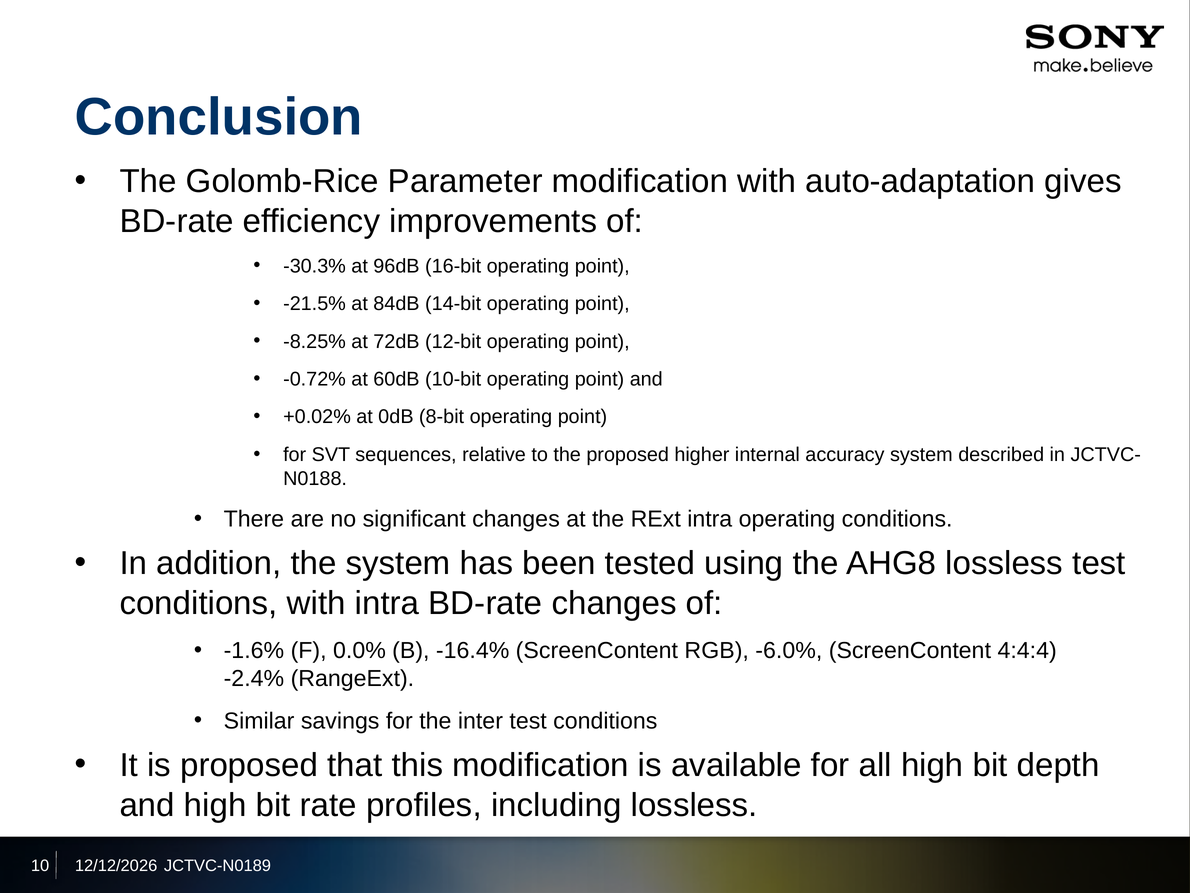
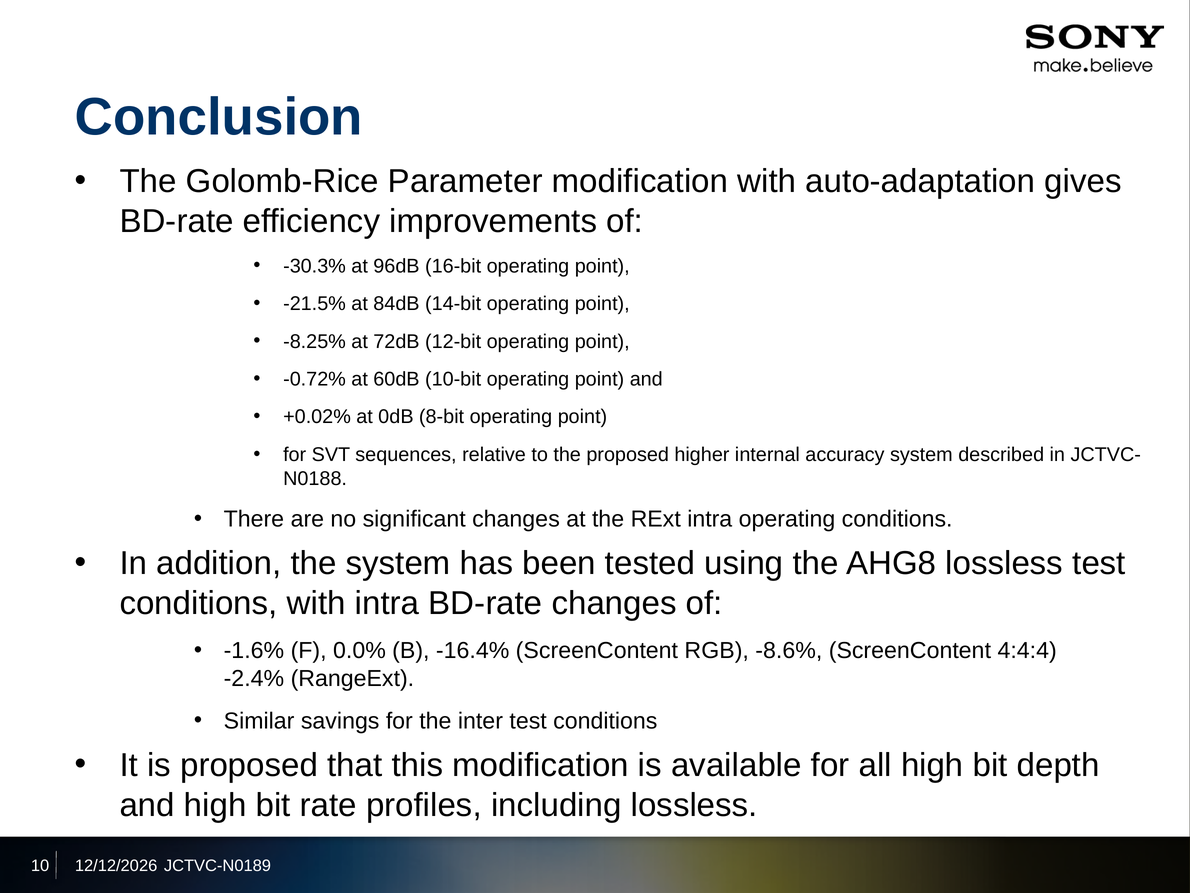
-6.0%: -6.0% -> -8.6%
